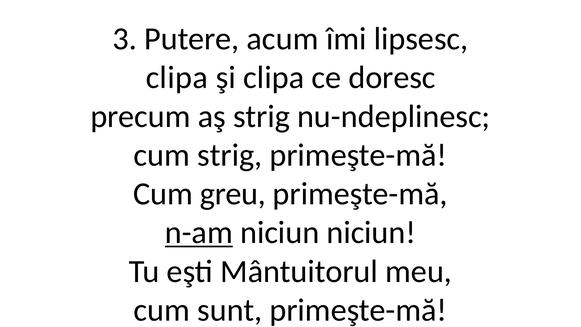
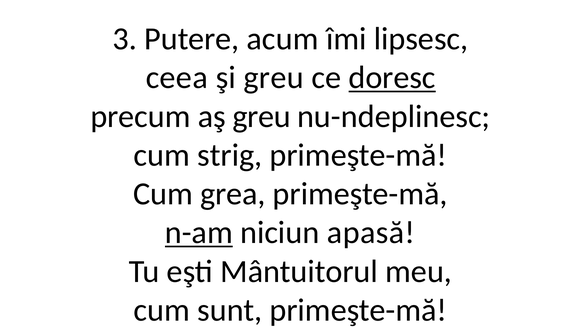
clipa at (177, 78): clipa -> ceea
şi clipa: clipa -> greu
doresc underline: none -> present
aş strig: strig -> greu
greu: greu -> grea
niciun niciun: niciun -> apasă
